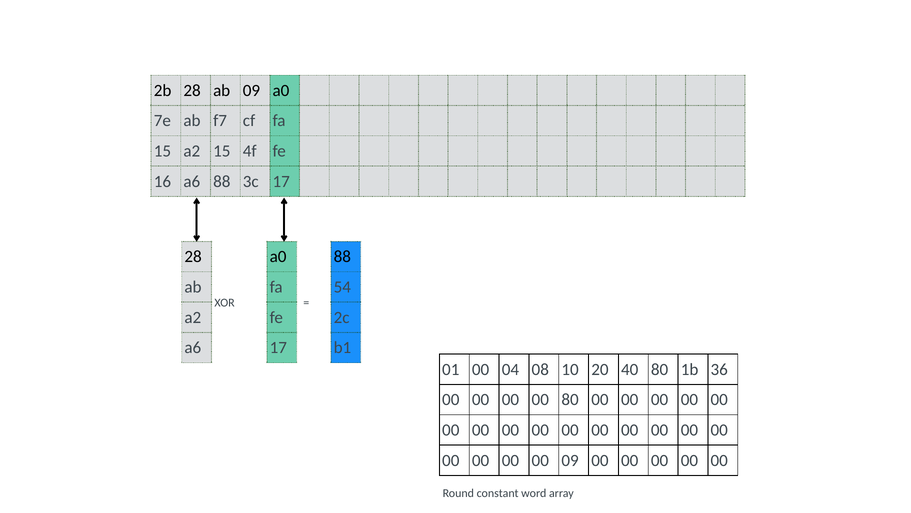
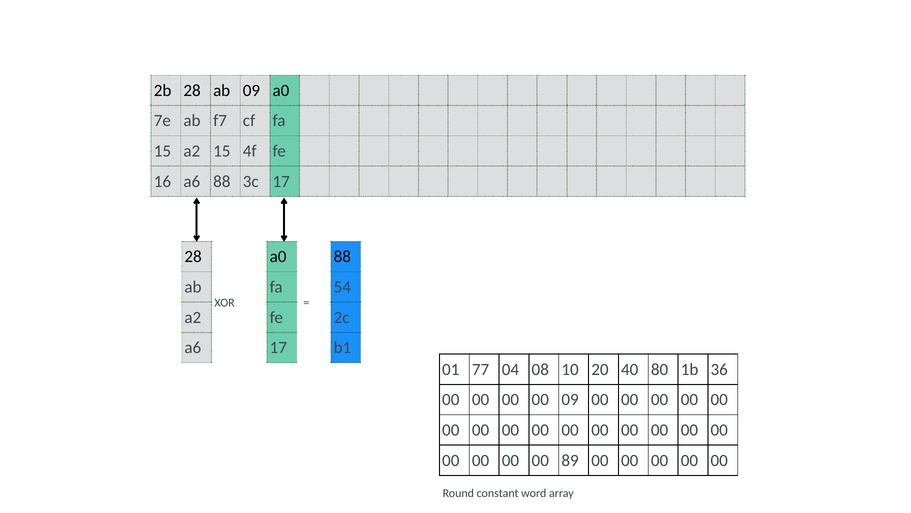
01 00: 00 -> 77
00 80: 80 -> 09
00 09: 09 -> 89
